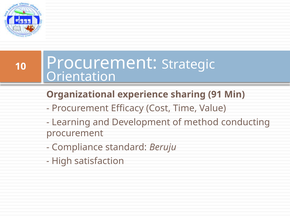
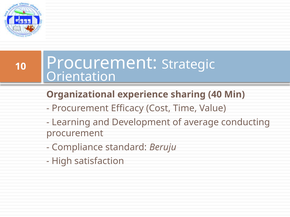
91: 91 -> 40
method: method -> average
